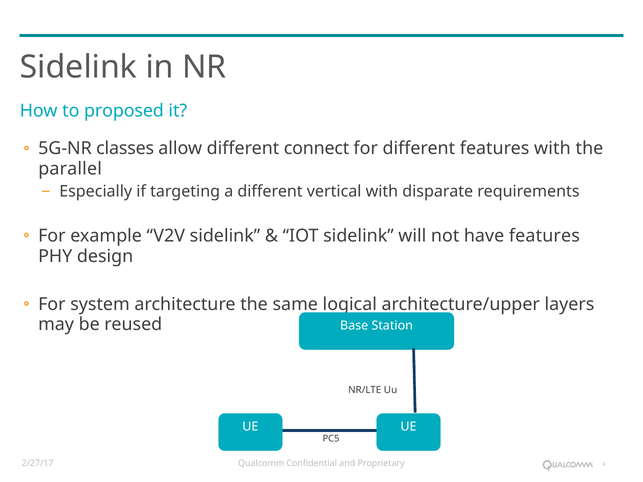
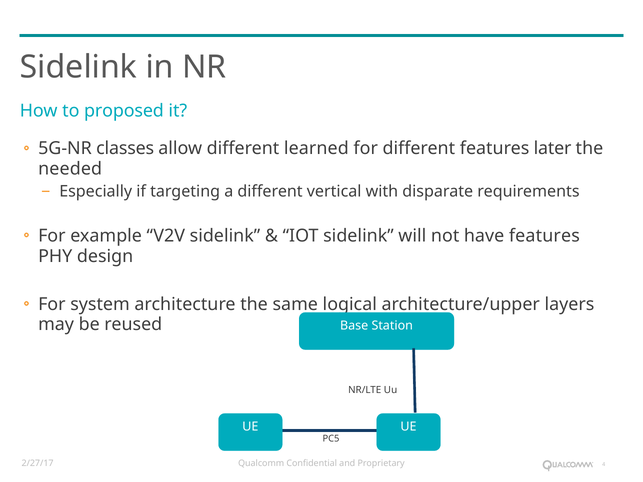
connect: connect -> learned
features with: with -> later
parallel: parallel -> needed
